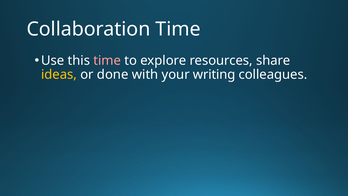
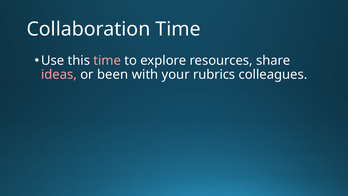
ideas colour: yellow -> pink
done: done -> been
writing: writing -> rubrics
